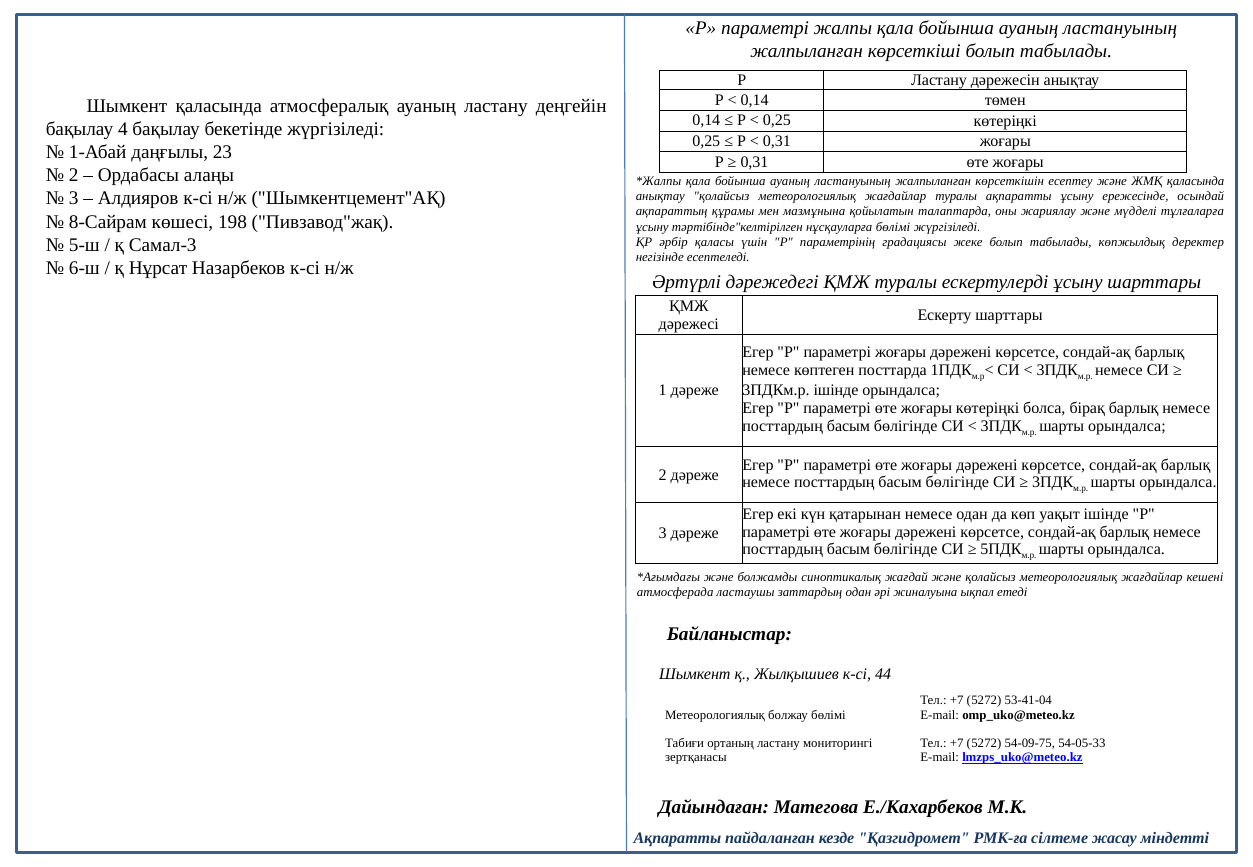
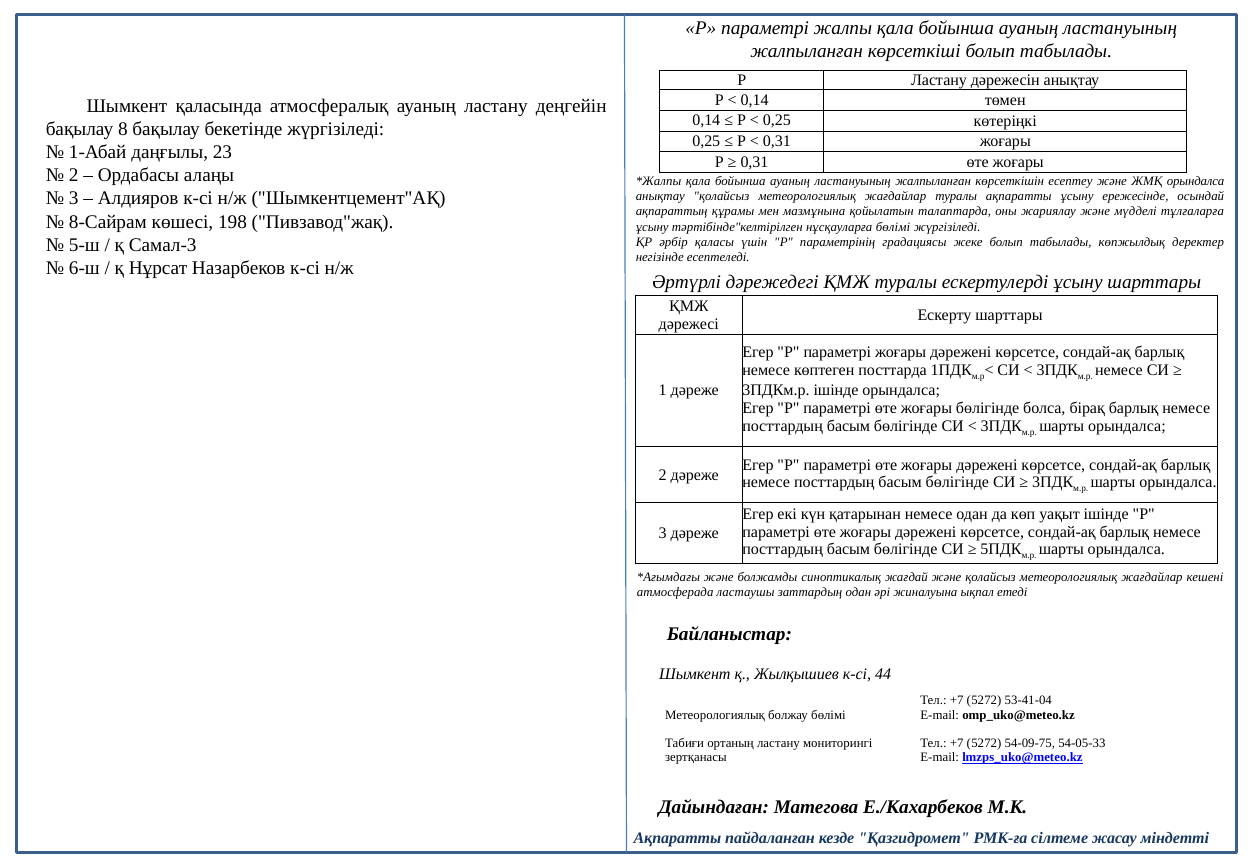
4: 4 -> 8
ЖМҚ қаласында: қаласында -> орындалса
жоғары көтеріңкі: көтеріңкі -> бөлігінде
